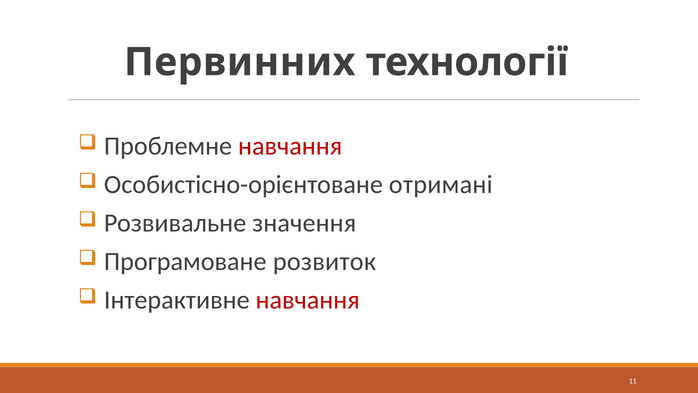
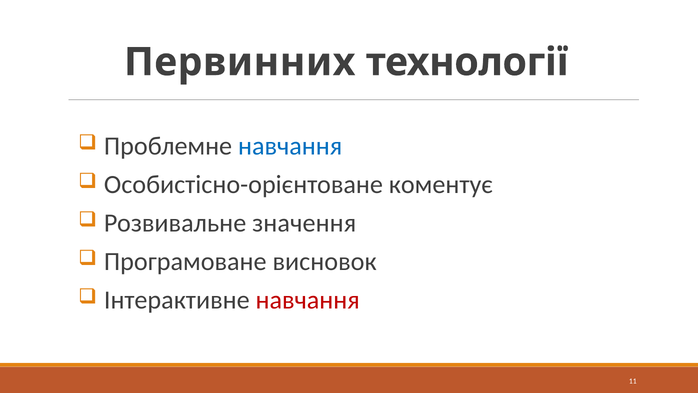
навчання at (290, 146) colour: red -> blue
отримані: отримані -> коментує
розвиток: розвиток -> висновок
